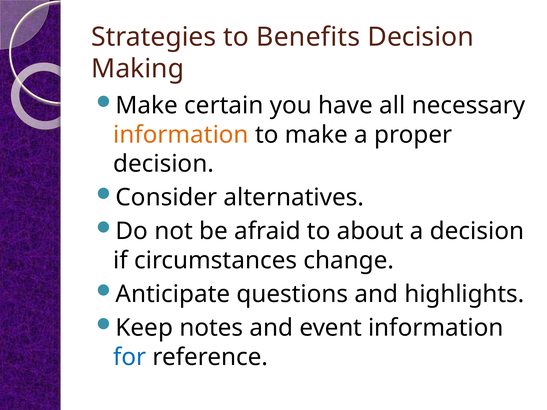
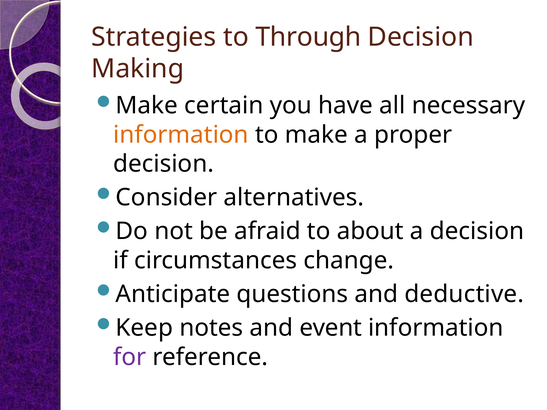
Benefits: Benefits -> Through
highlights: highlights -> deductive
for colour: blue -> purple
